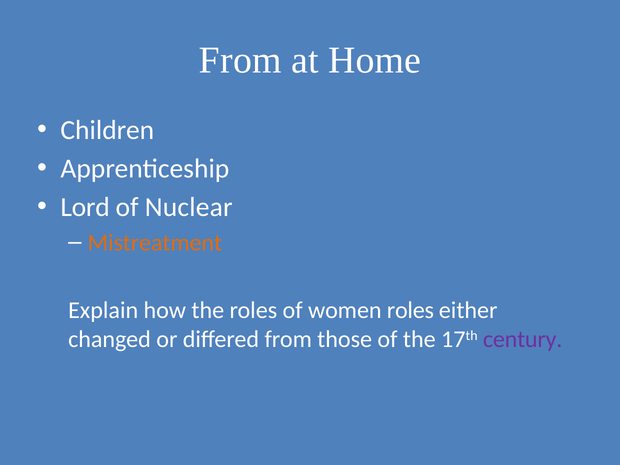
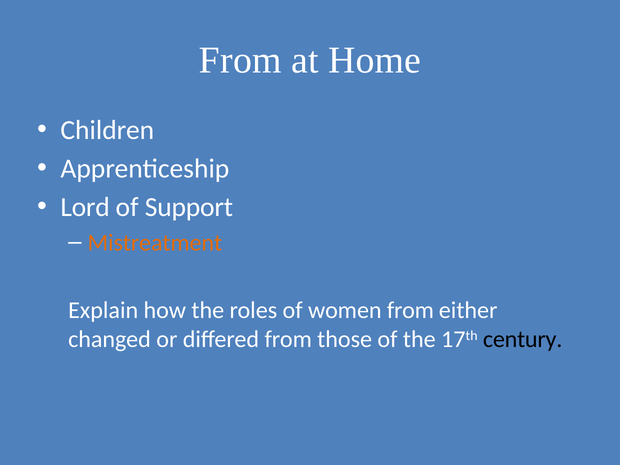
Nuclear: Nuclear -> Support
women roles: roles -> from
century colour: purple -> black
